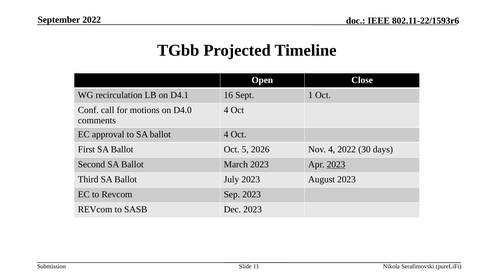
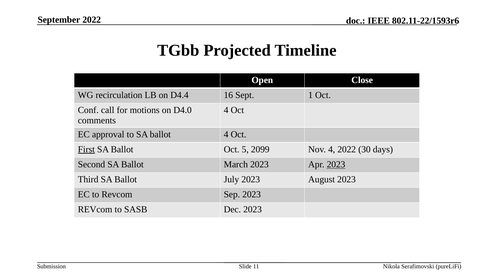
D4.1: D4.1 -> D4.4
First underline: none -> present
2026: 2026 -> 2099
